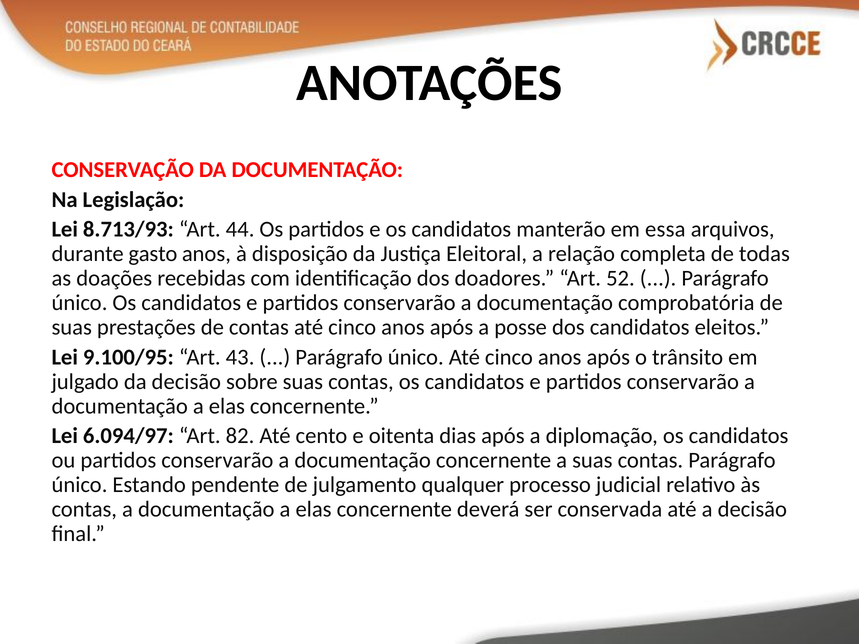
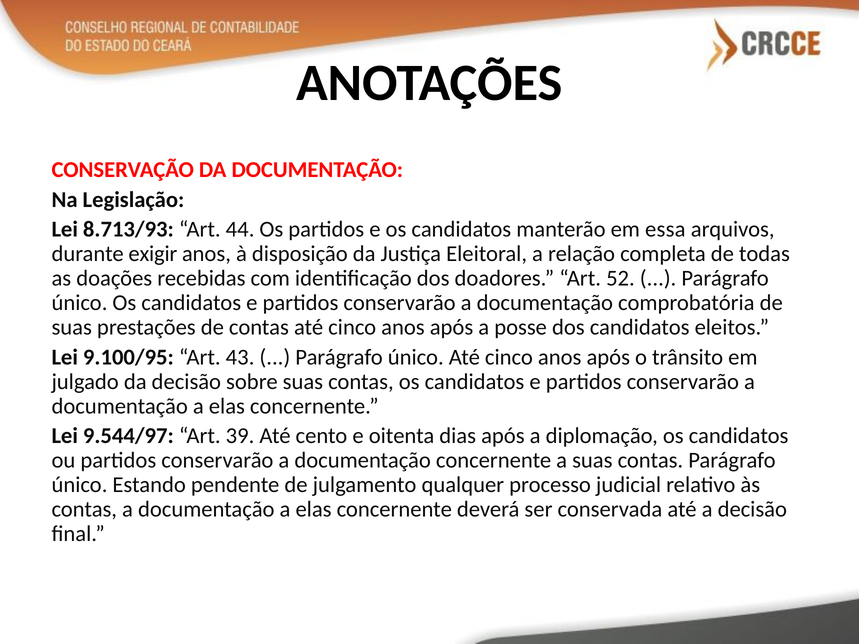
gasto: gasto -> exigir
6.094/97: 6.094/97 -> 9.544/97
82: 82 -> 39
